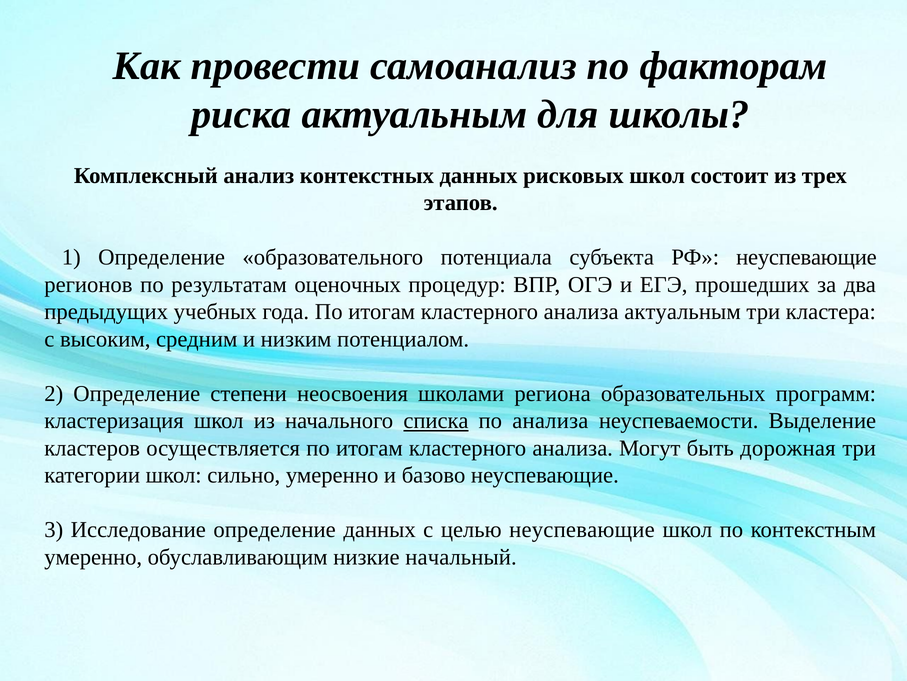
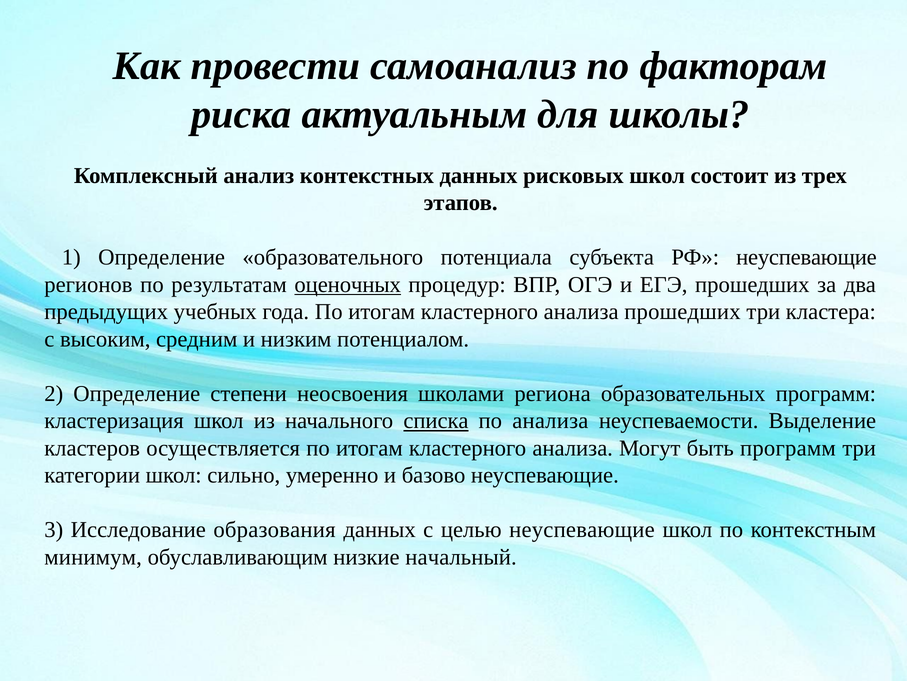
оценочных underline: none -> present
анализа актуальным: актуальным -> прошедших
быть дорожная: дорожная -> программ
Исследование определение: определение -> образования
умеренно at (93, 556): умеренно -> минимум
